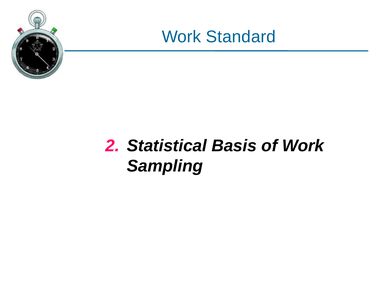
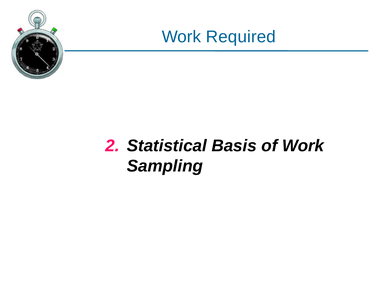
Standard: Standard -> Required
